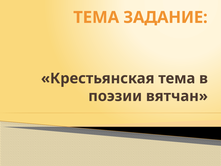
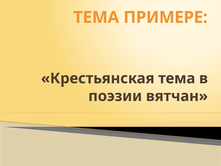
ЗАДАНИЕ: ЗАДАНИЕ -> ПРИМЕРЕ
